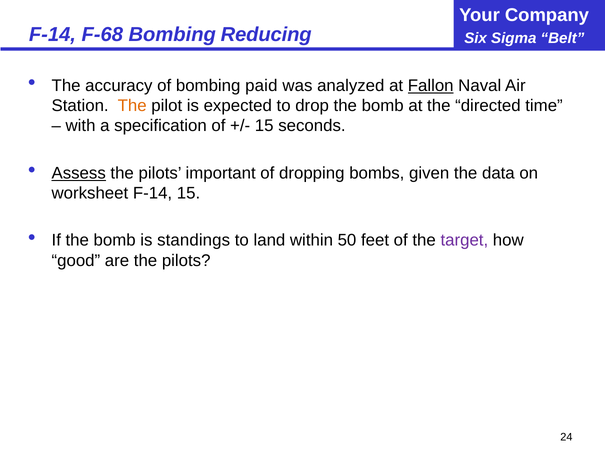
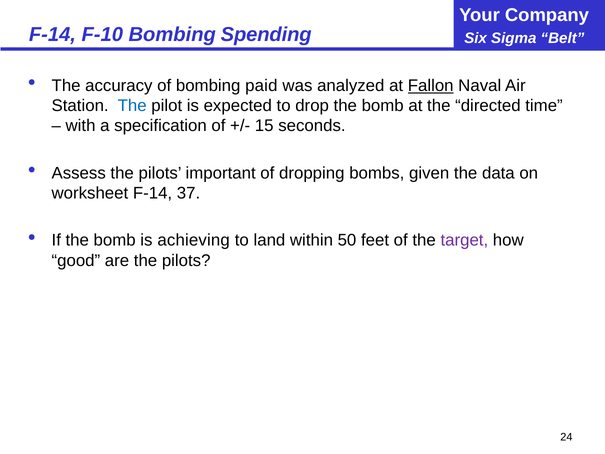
F-68: F-68 -> F-10
Reducing: Reducing -> Spending
The at (132, 106) colour: orange -> blue
Assess underline: present -> none
F-14 15: 15 -> 37
standings: standings -> achieving
